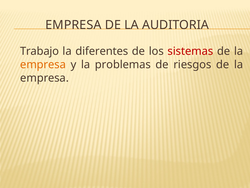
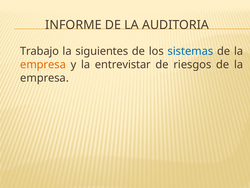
EMPRESA at (73, 25): EMPRESA -> INFORME
diferentes: diferentes -> siguientes
sistemas colour: red -> blue
problemas: problemas -> entrevistar
